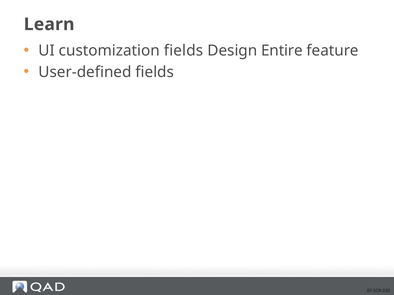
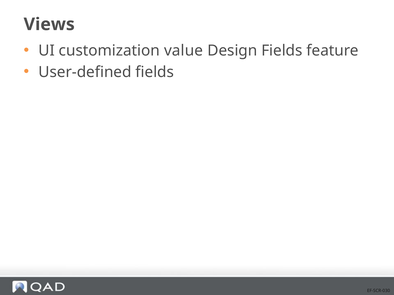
Learn: Learn -> Views
customization fields: fields -> value
Design Entire: Entire -> Fields
